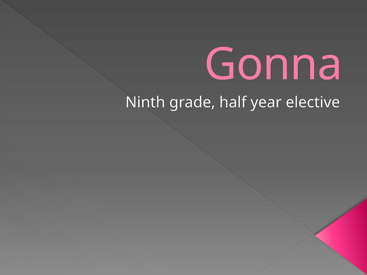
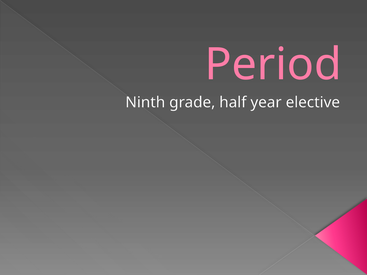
Gonna: Gonna -> Period
